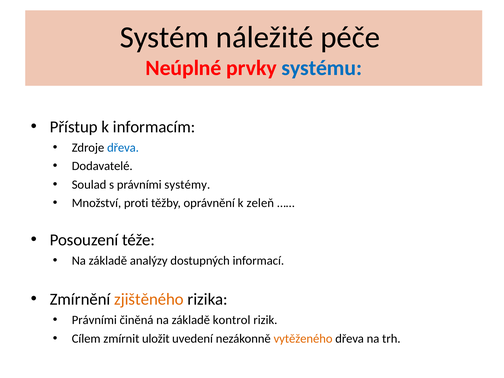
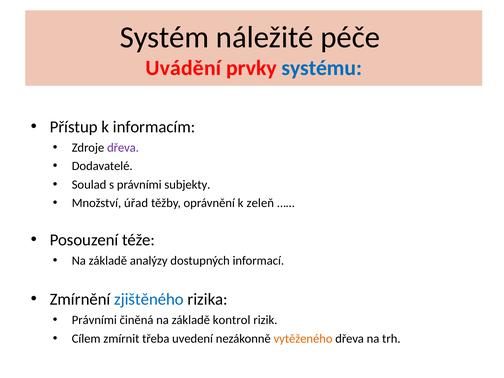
Neúplné: Neúplné -> Uvádění
dřeva at (123, 148) colour: blue -> purple
systémy: systémy -> subjekty
proti: proti -> úřad
zjištěného colour: orange -> blue
uložit: uložit -> třeba
